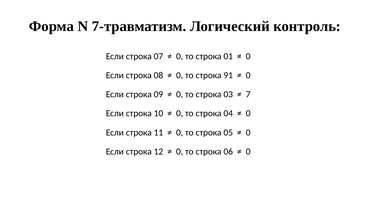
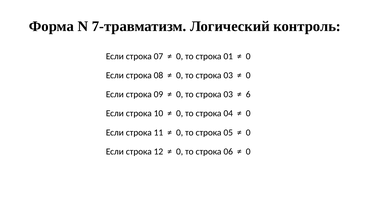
91 at (228, 75): 91 -> 03
7: 7 -> 6
